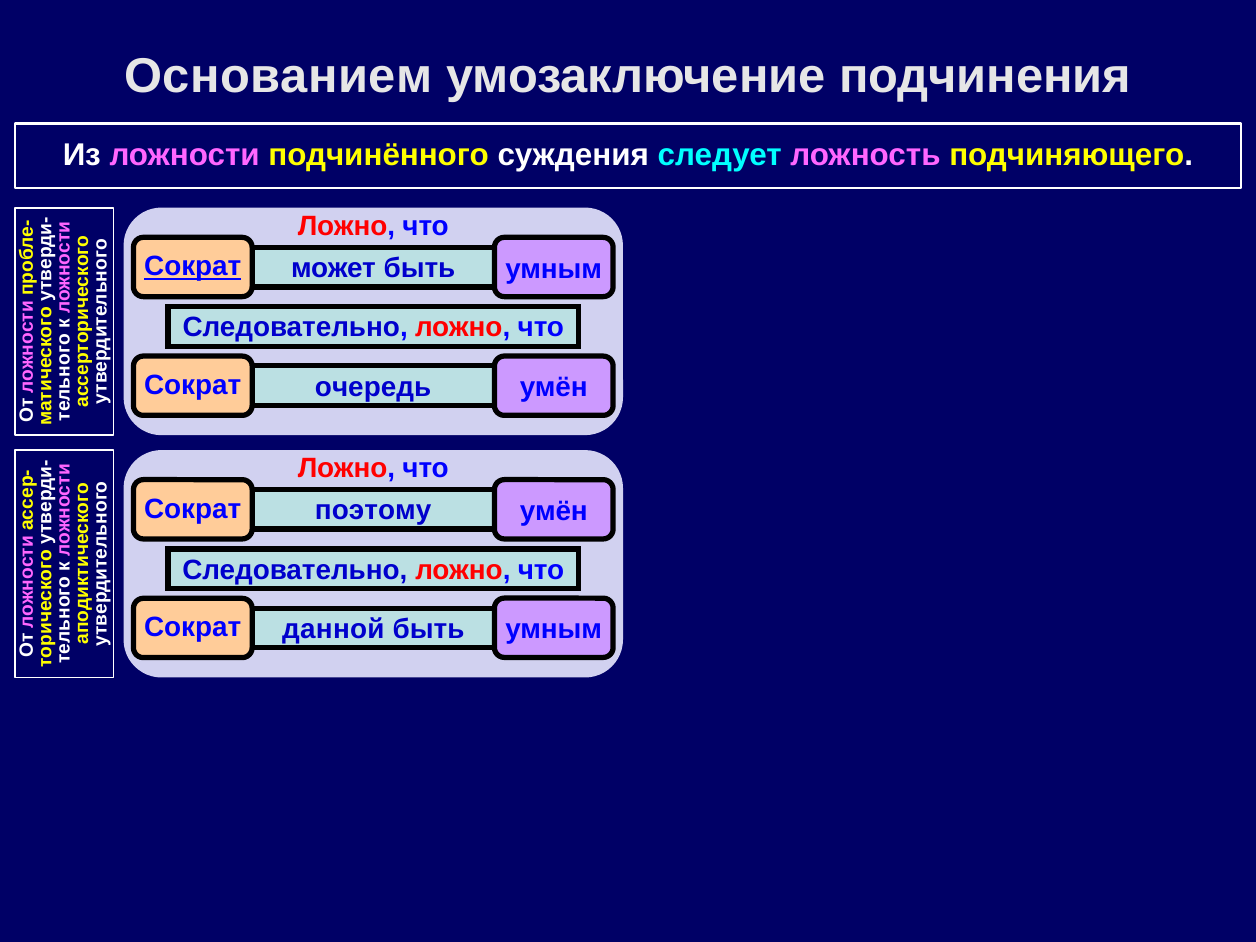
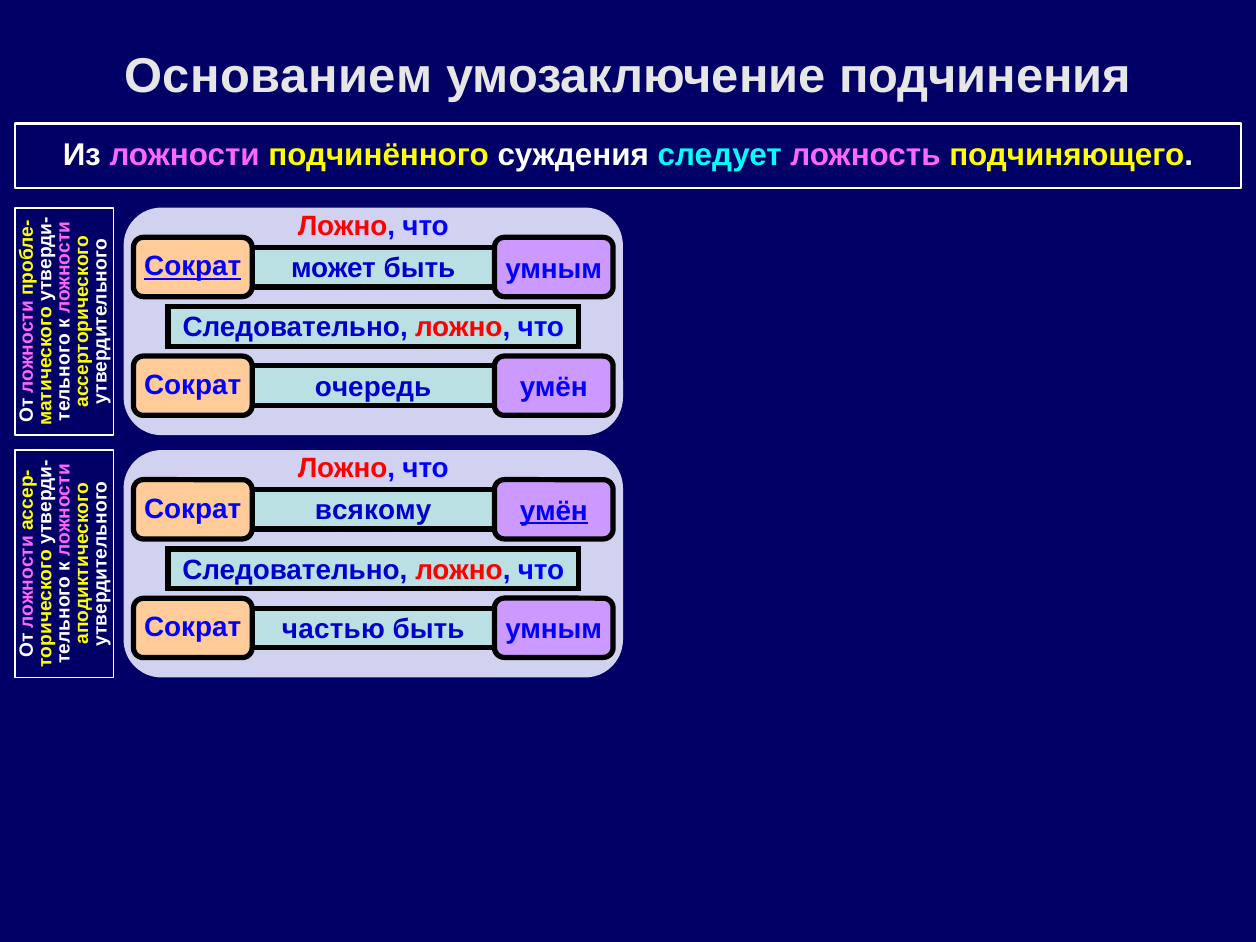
поэтому: поэтому -> всякому
умён at (554, 511) underline: none -> present
данной: данной -> частью
